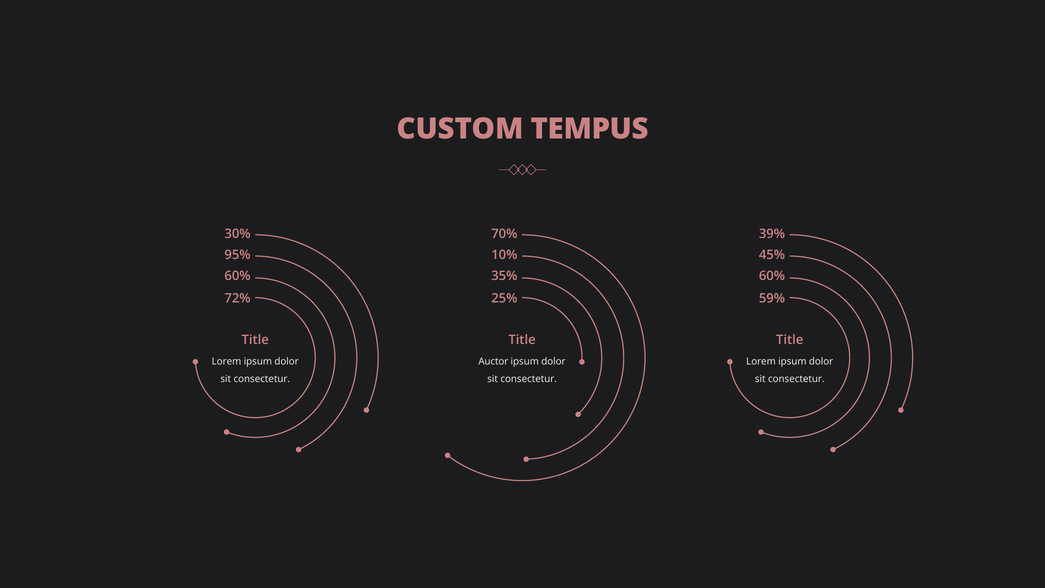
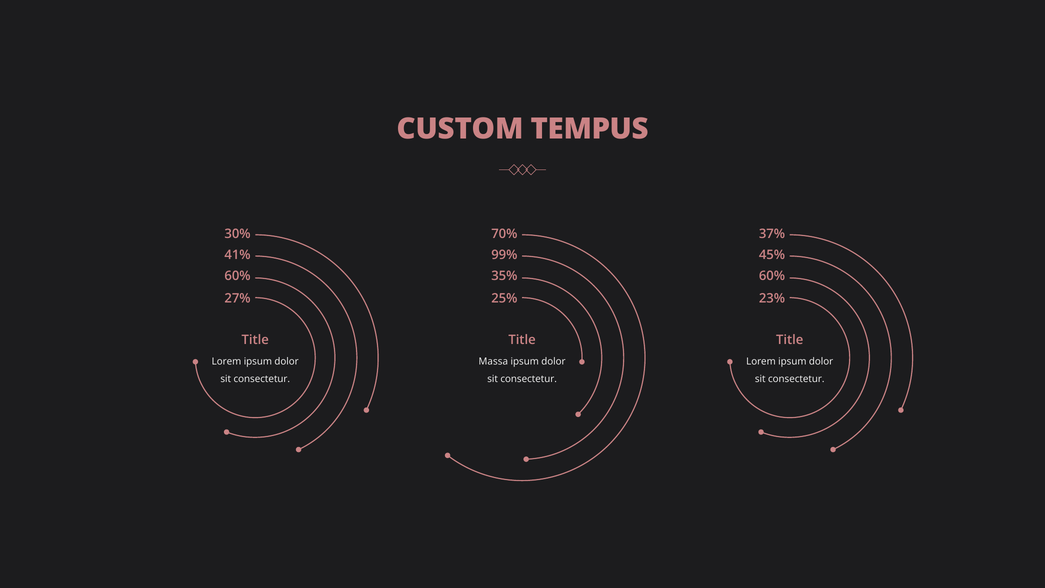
39%: 39% -> 37%
95%: 95% -> 41%
10%: 10% -> 99%
72%: 72% -> 27%
59%: 59% -> 23%
Auctor: Auctor -> Massa
